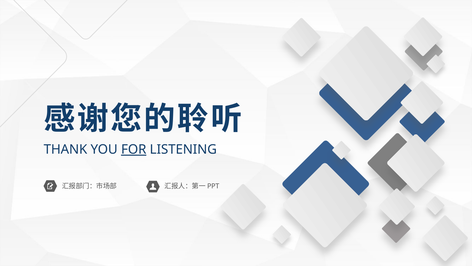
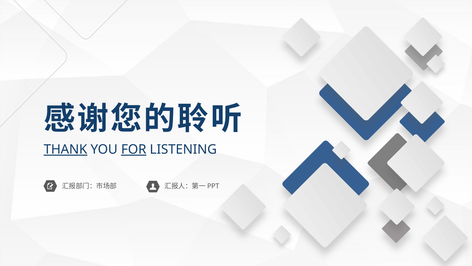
THANK underline: none -> present
